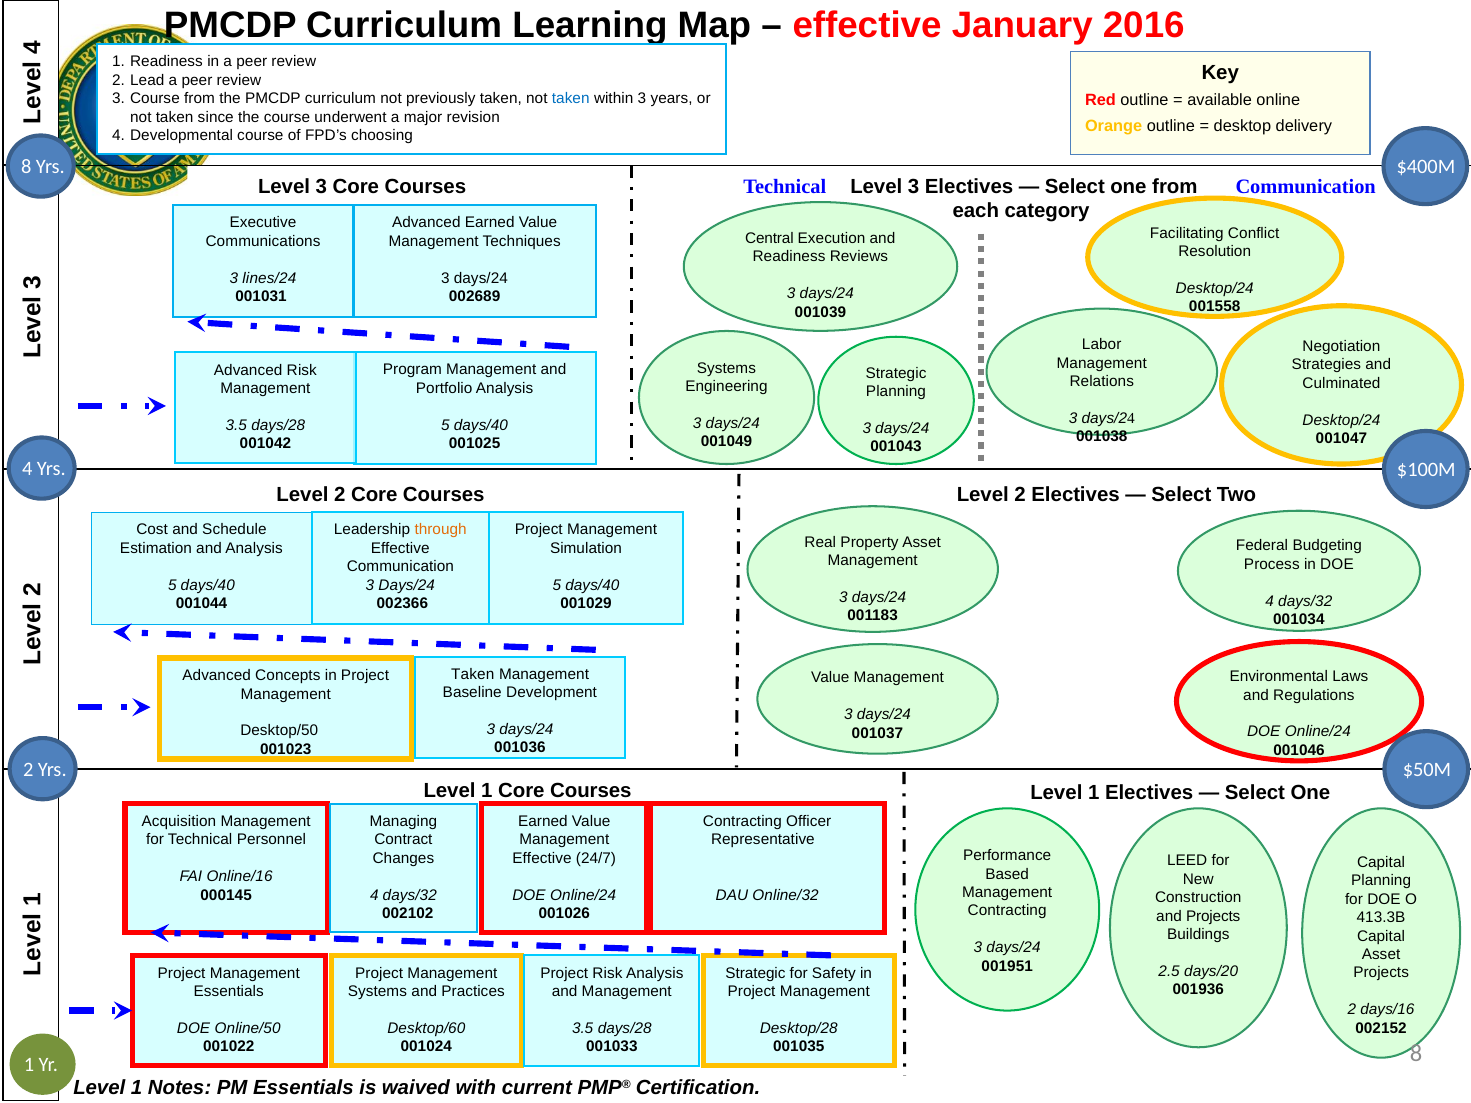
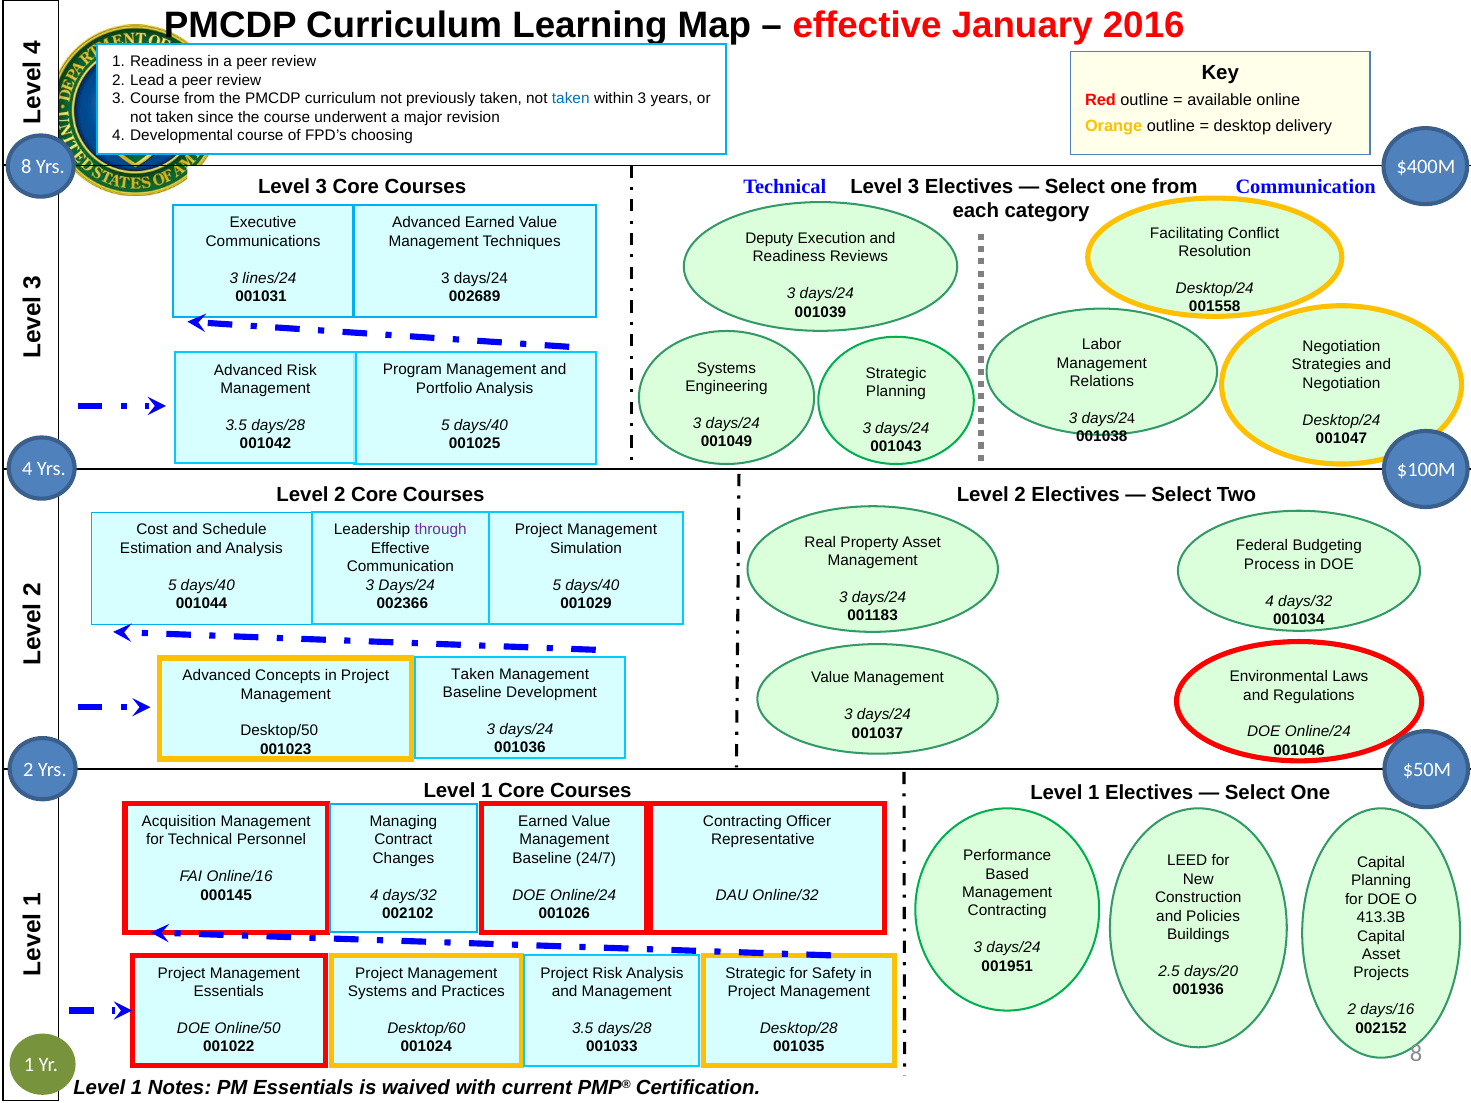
Central: Central -> Deputy
Culminated at (1341, 383): Culminated -> Negotiation
through colour: orange -> purple
Effective at (542, 858): Effective -> Baseline
and Projects: Projects -> Policies
